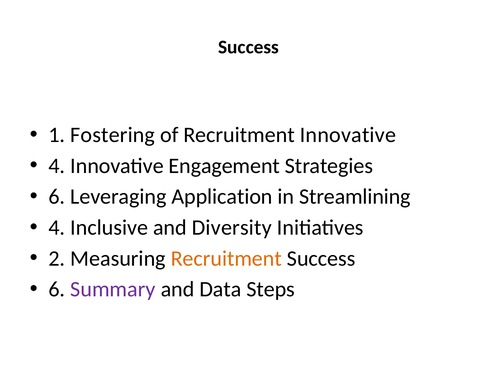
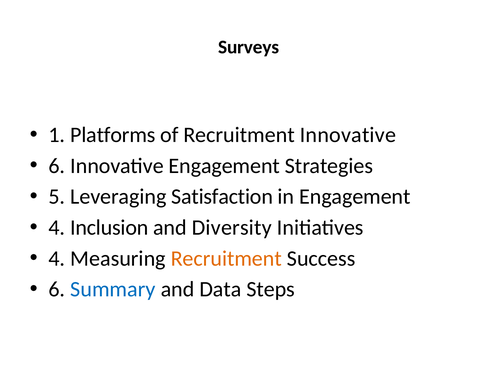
Success at (249, 47): Success -> Surveys
Fostering: Fostering -> Platforms
4 at (57, 166): 4 -> 6
6 at (57, 197): 6 -> 5
Application: Application -> Satisfaction
in Streamlining: Streamlining -> Engagement
Inclusive: Inclusive -> Inclusion
2 at (57, 259): 2 -> 4
Summary colour: purple -> blue
